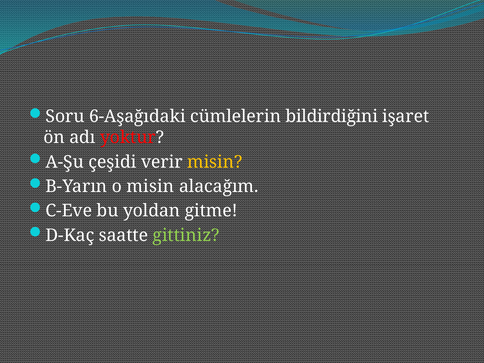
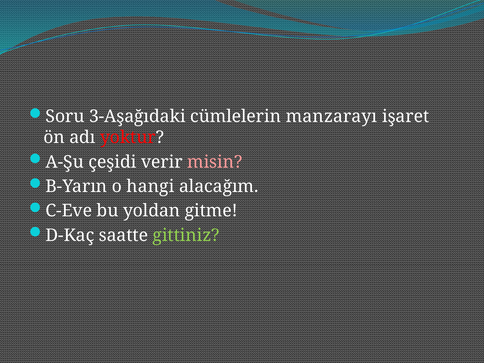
6-Aşağıdaki: 6-Aşağıdaki -> 3-Aşağıdaki
bildirdiğini: bildirdiğini -> manzarayı
misin at (215, 162) colour: yellow -> pink
o misin: misin -> hangi
